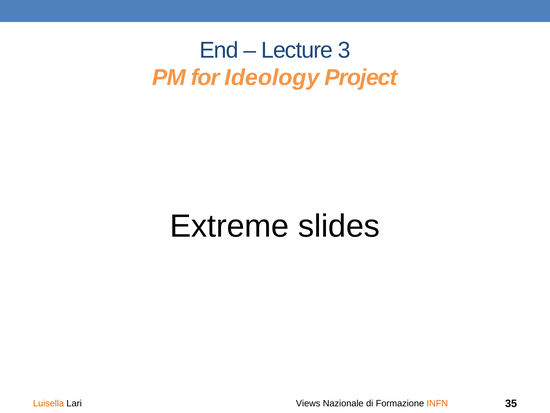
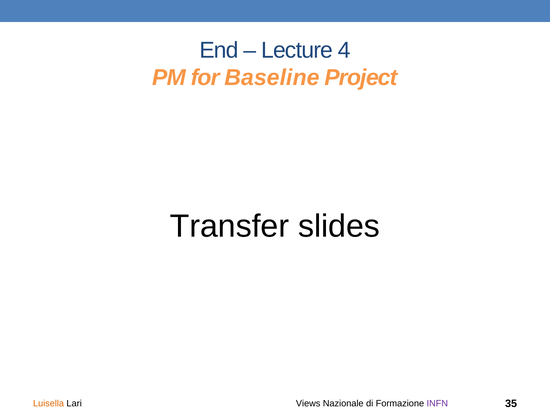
3: 3 -> 4
Ideology: Ideology -> Baseline
Extreme: Extreme -> Transfer
INFN colour: orange -> purple
